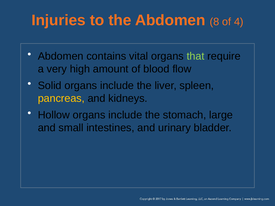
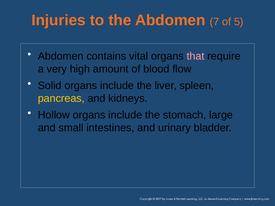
8: 8 -> 7
4: 4 -> 5
that colour: light green -> pink
